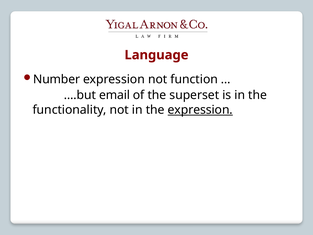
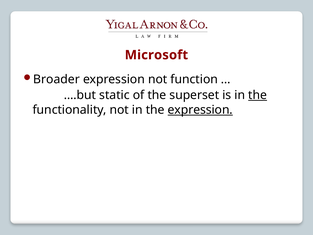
Language: Language -> Microsoft
Number: Number -> Broader
email: email -> static
the at (258, 95) underline: none -> present
